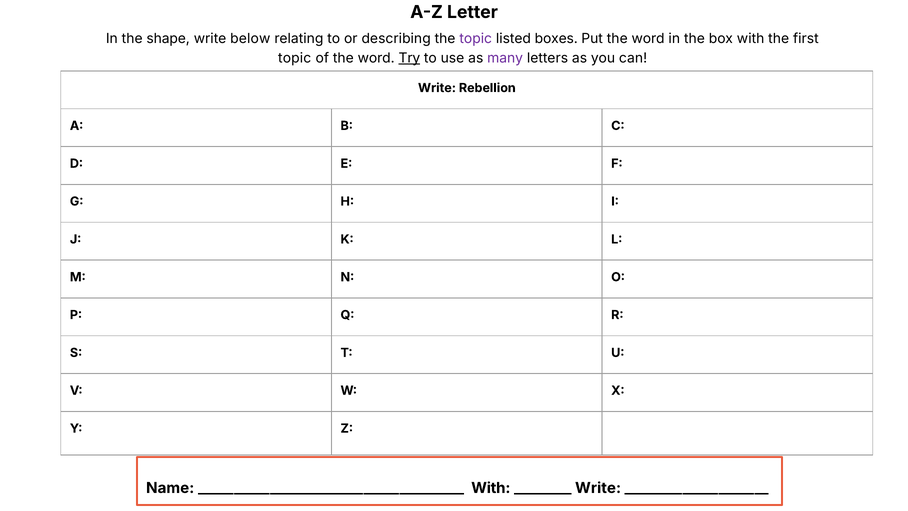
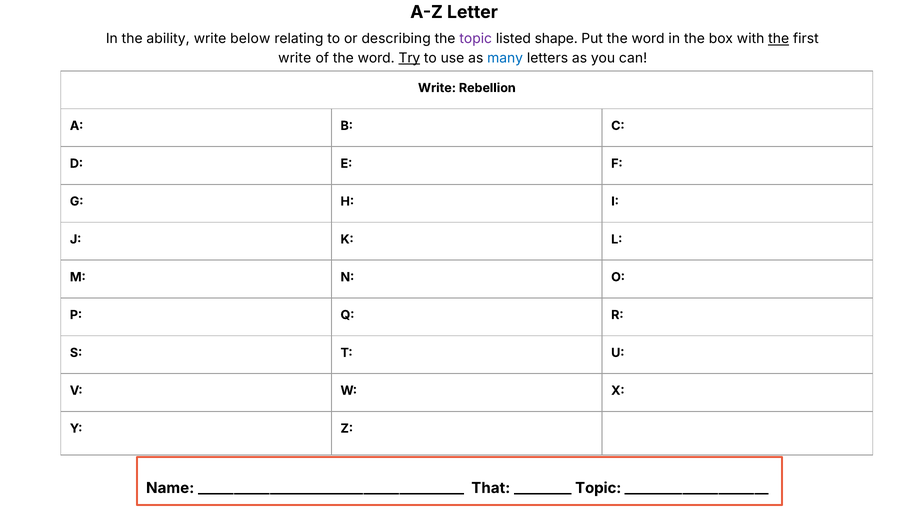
shape: shape -> ability
boxes: boxes -> shape
the at (779, 39) underline: none -> present
topic at (295, 58): topic -> write
many colour: purple -> blue
With at (491, 488): With -> That
Write at (598, 488): Write -> Topic
